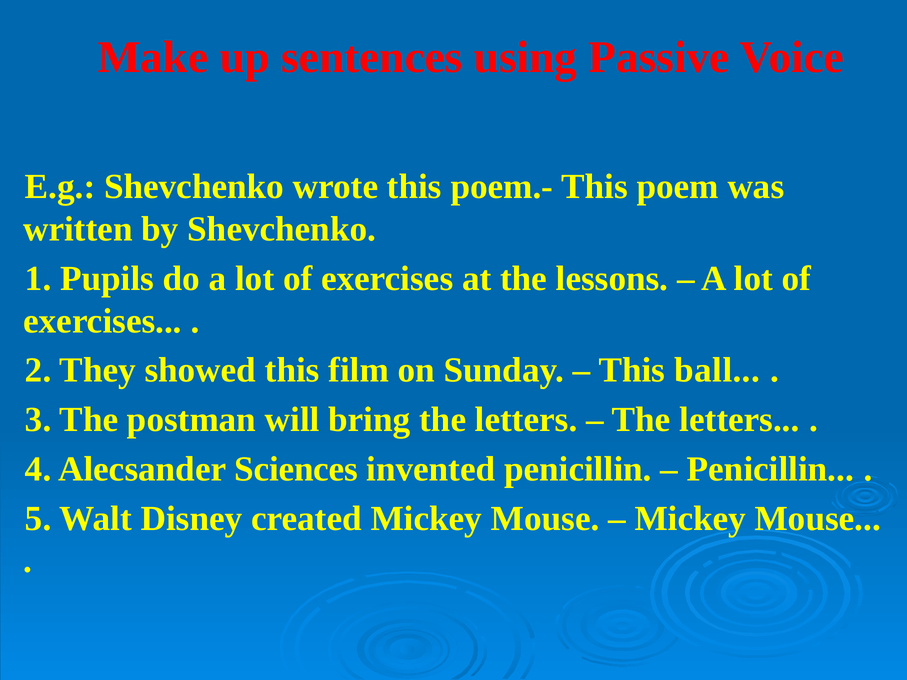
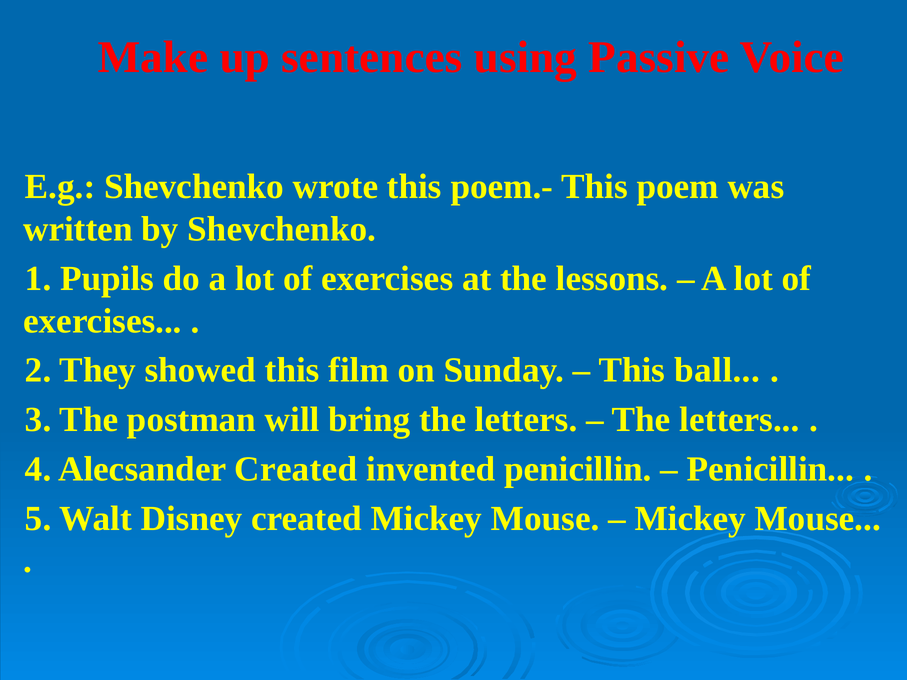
Alecsander Sciences: Sciences -> Created
